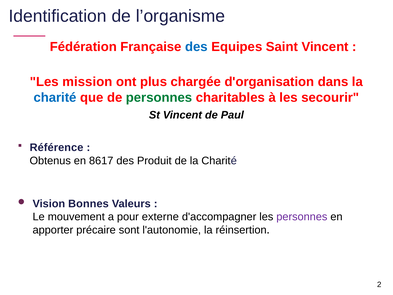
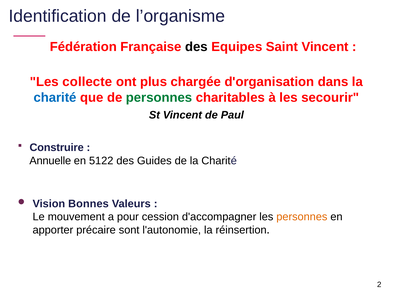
des at (196, 47) colour: blue -> black
mission: mission -> collecte
Référence: Référence -> Construire
Obtenus: Obtenus -> Annuelle
8617: 8617 -> 5122
Produit: Produit -> Guides
externe: externe -> cession
personnes at (302, 217) colour: purple -> orange
